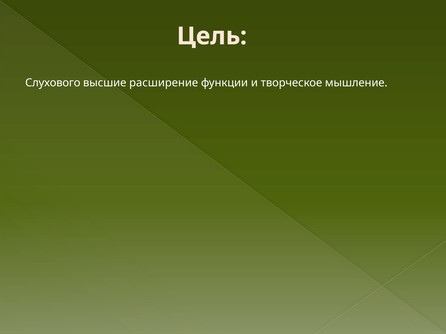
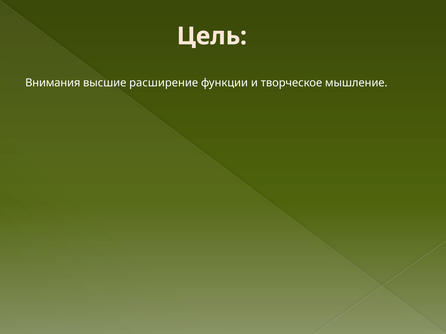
Слухового: Слухового -> Внимания
